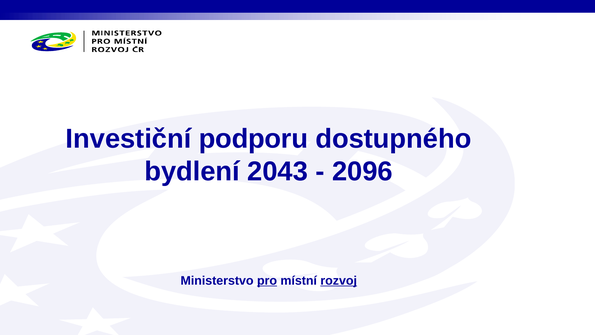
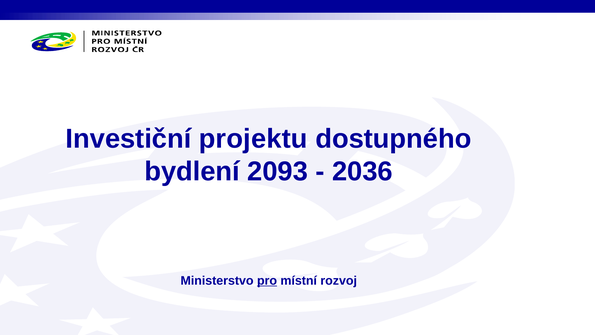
podporu: podporu -> projektu
2043: 2043 -> 2093
2096: 2096 -> 2036
rozvoj underline: present -> none
